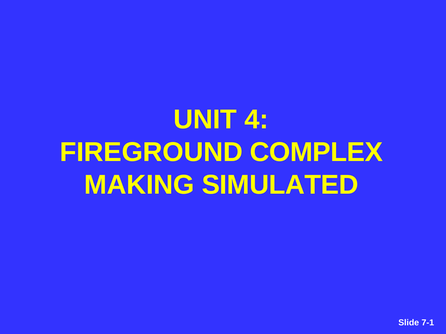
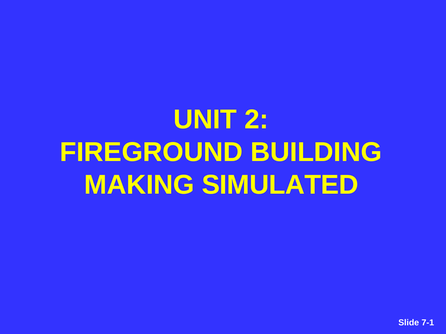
4: 4 -> 2
COMPLEX: COMPLEX -> BUILDING
